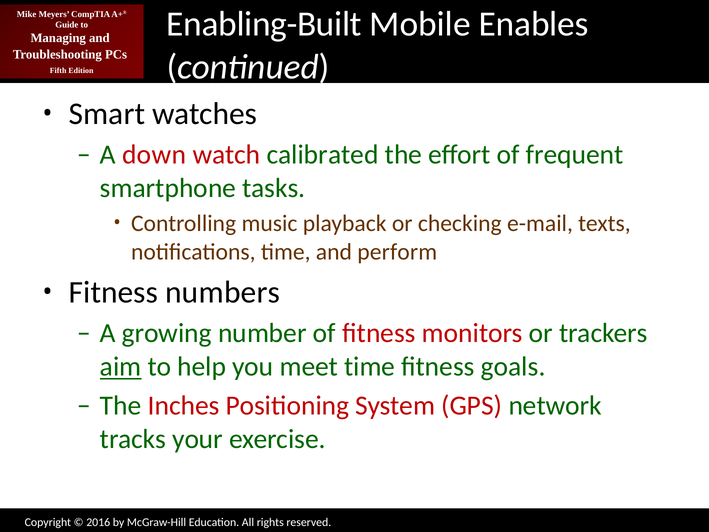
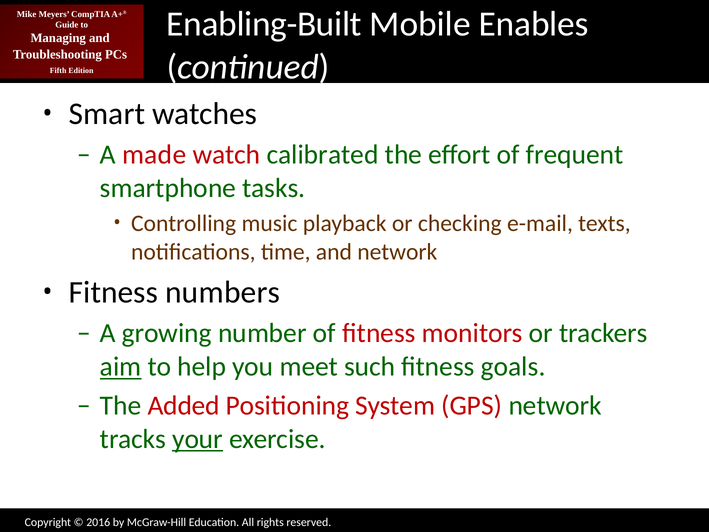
down: down -> made
and perform: perform -> network
meet time: time -> such
Inches: Inches -> Added
your underline: none -> present
